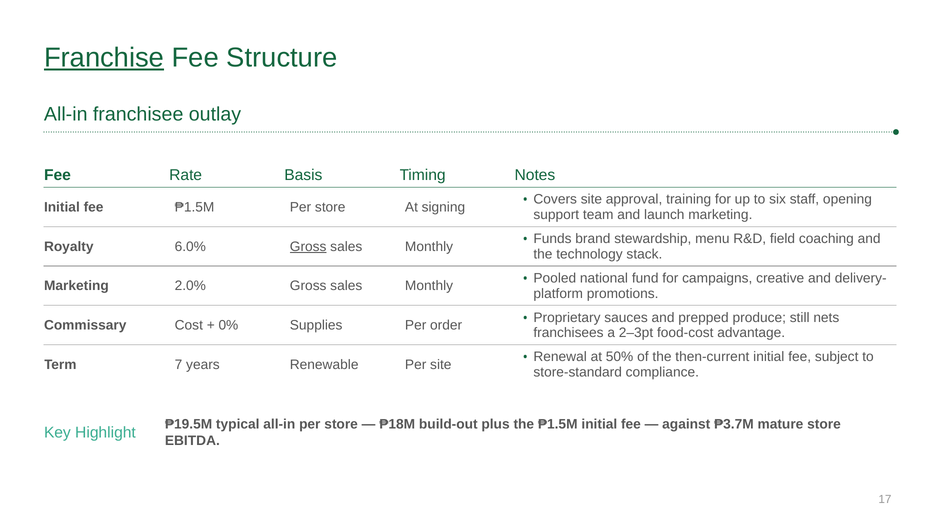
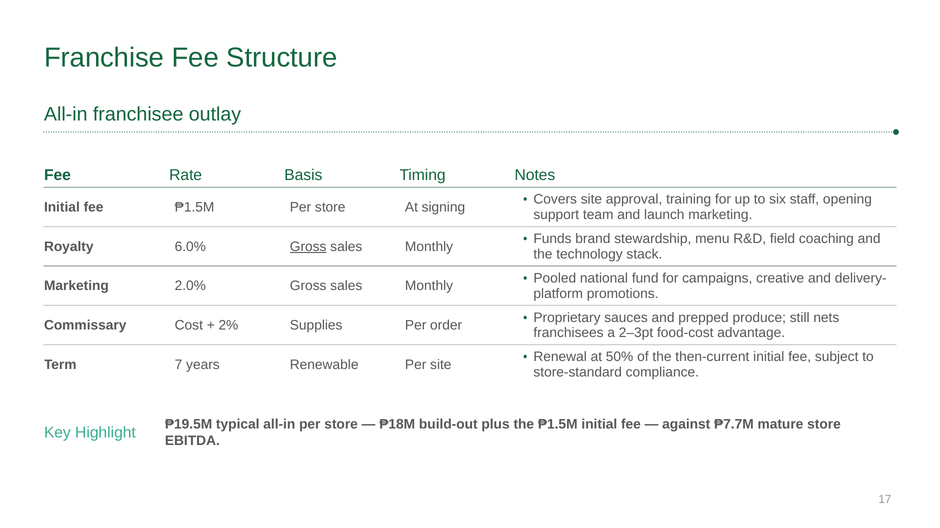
Franchise underline: present -> none
0%: 0% -> 2%
₱3.7M: ₱3.7M -> ₱7.7M
